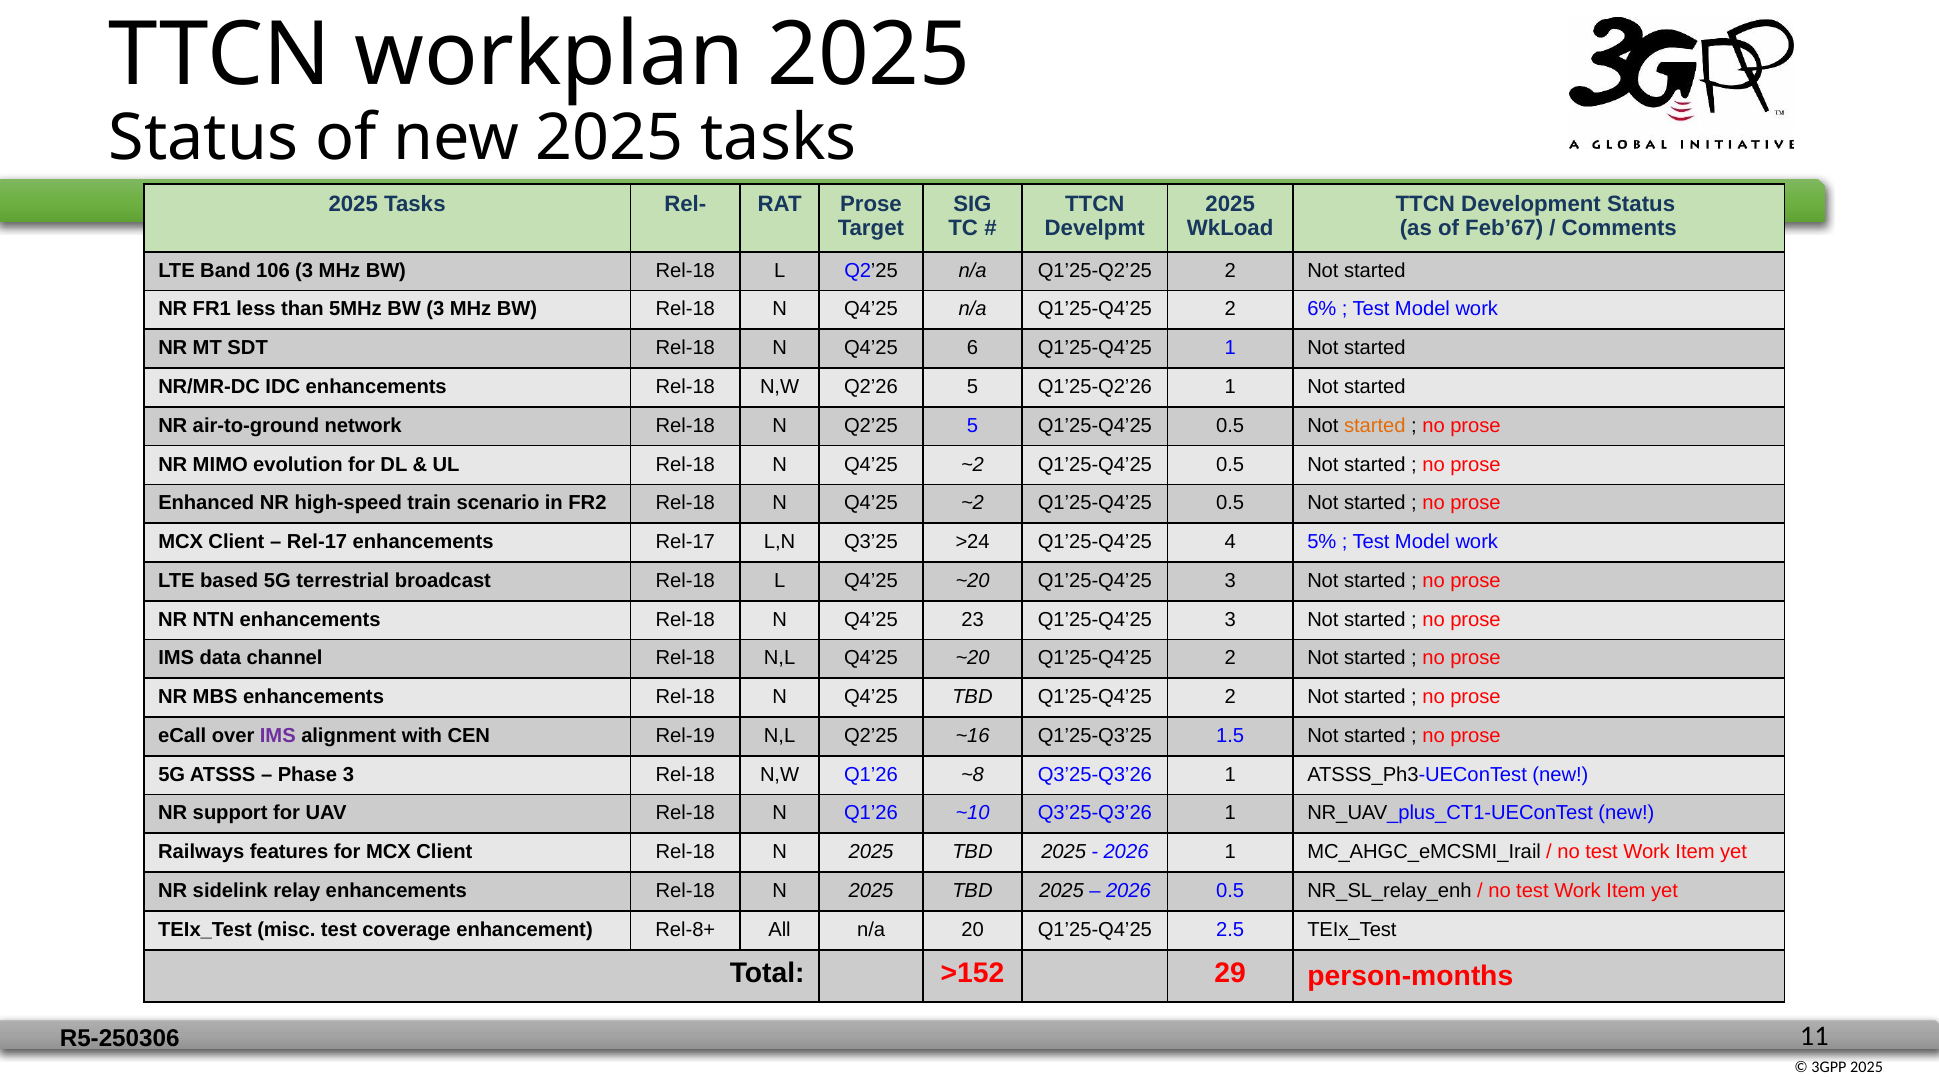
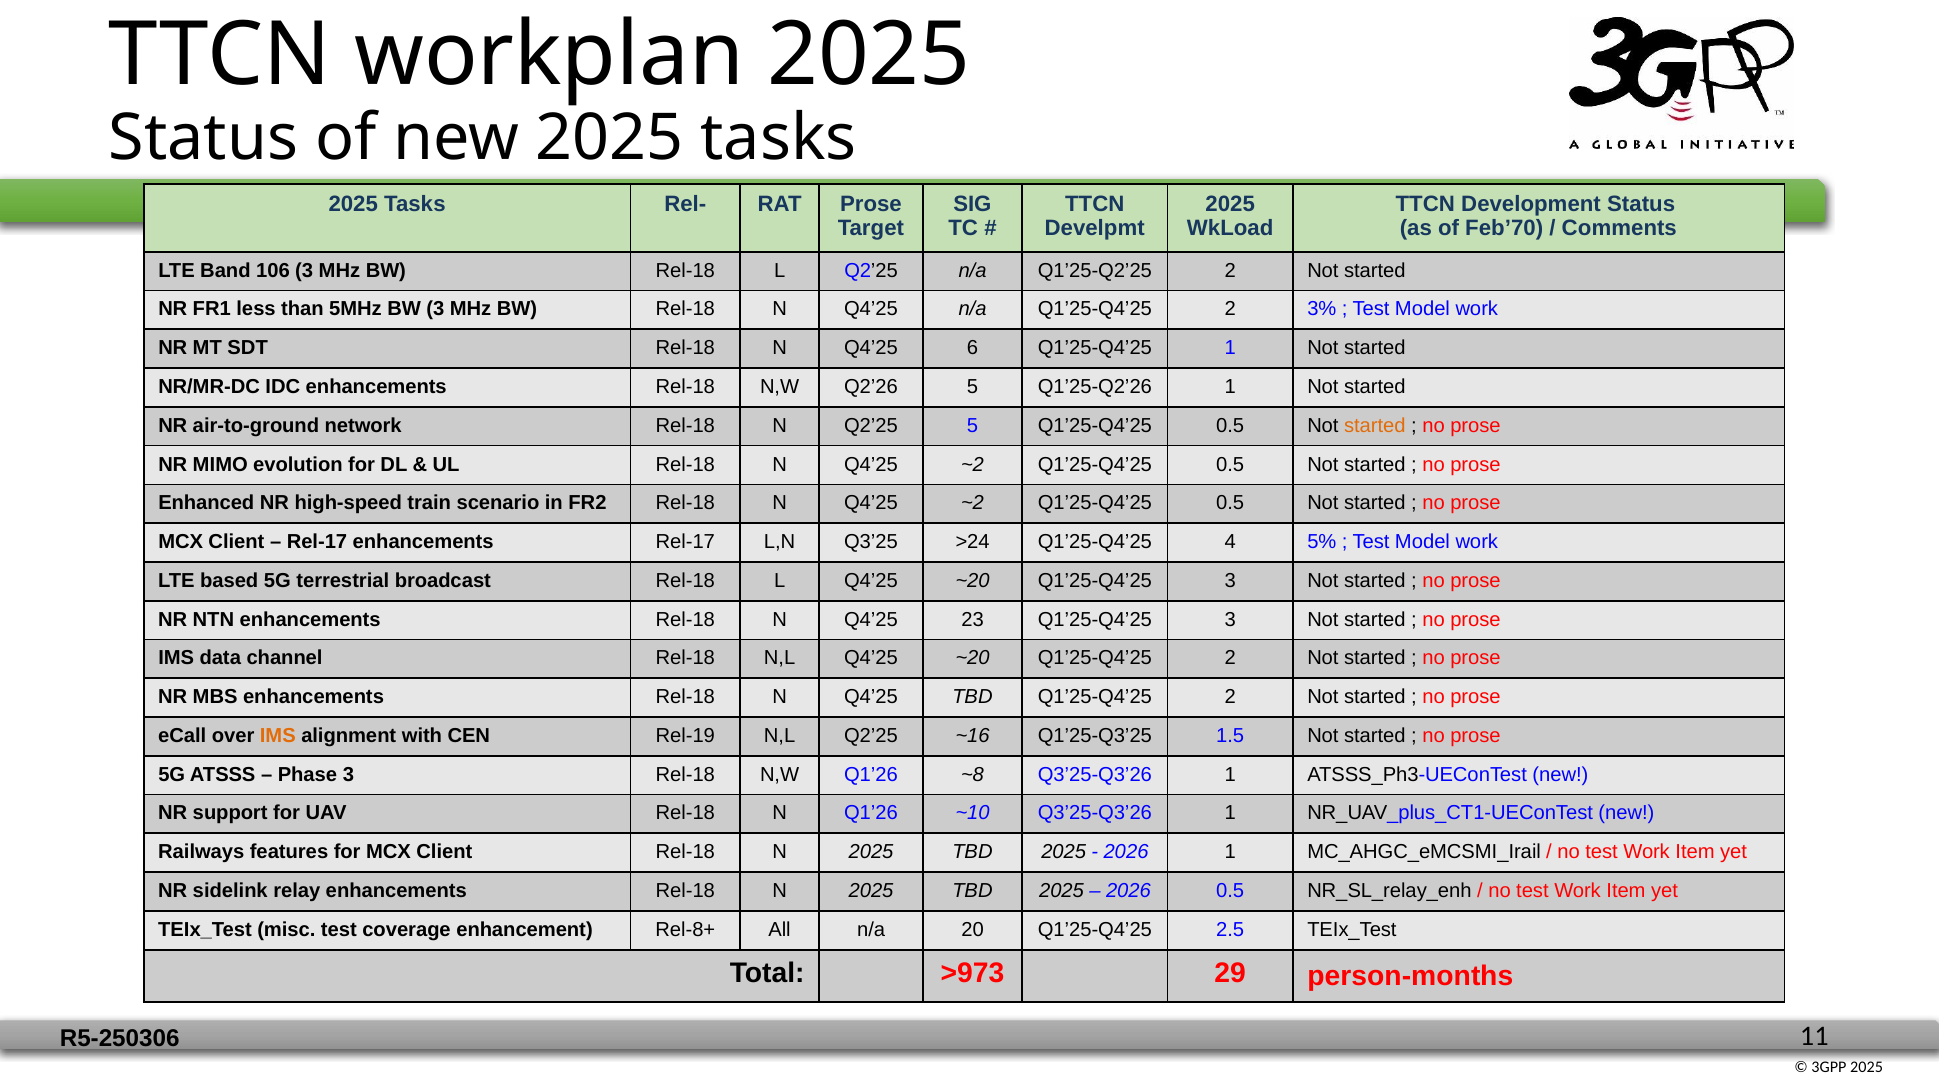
Feb’67: Feb’67 -> Feb’70
6%: 6% -> 3%
IMS at (278, 736) colour: purple -> orange
>152: >152 -> >973
